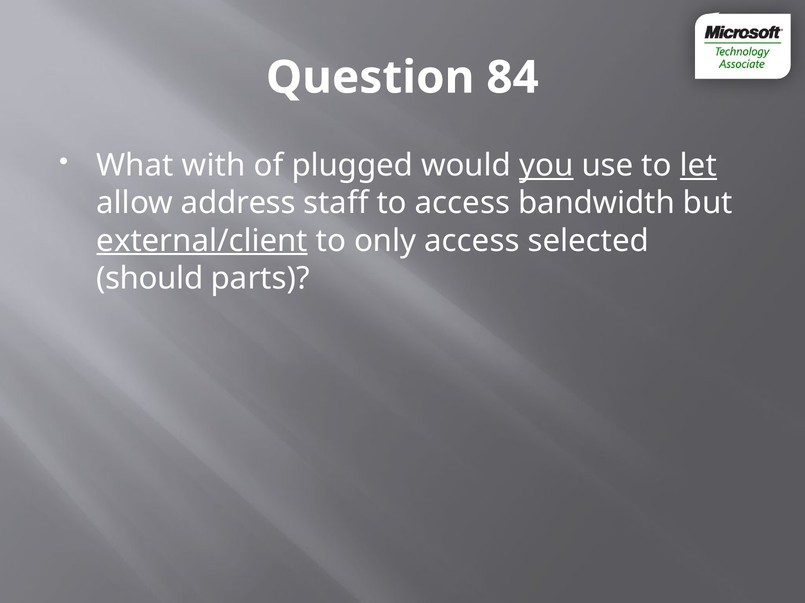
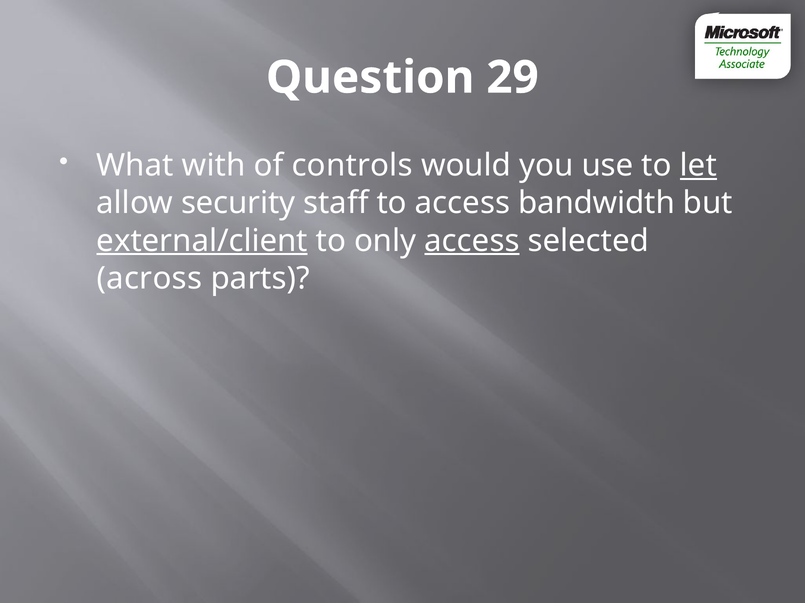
84: 84 -> 29
plugged: plugged -> controls
you underline: present -> none
address: address -> security
access at (472, 241) underline: none -> present
should: should -> across
